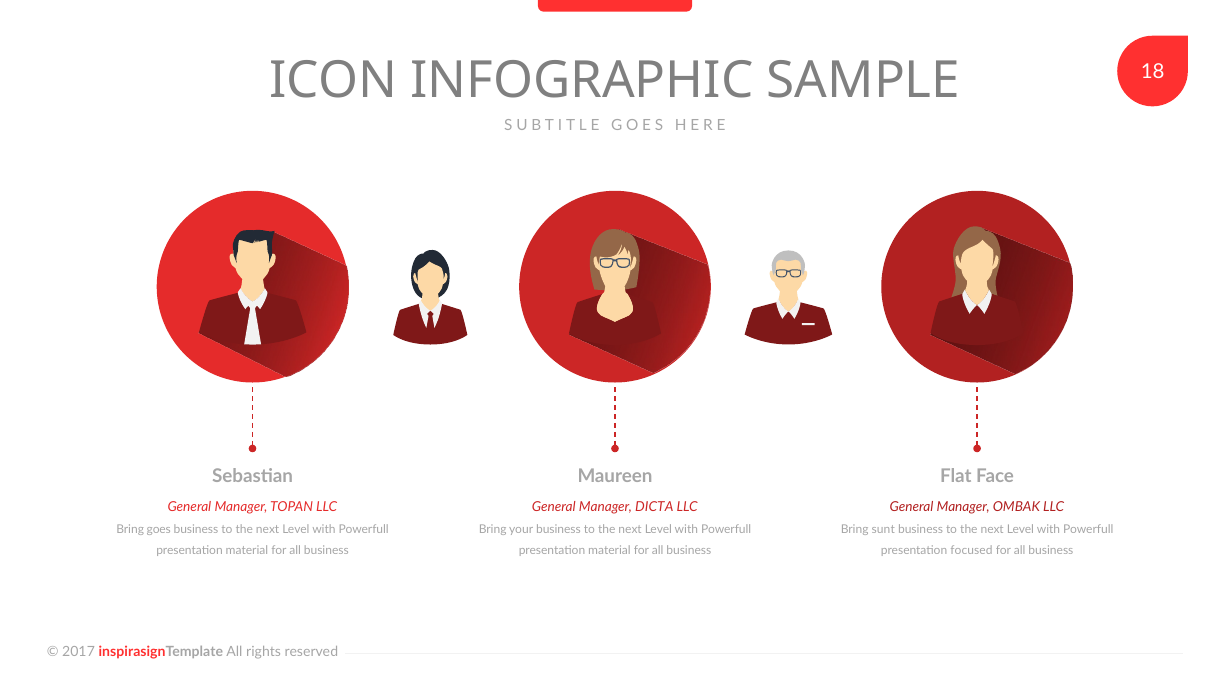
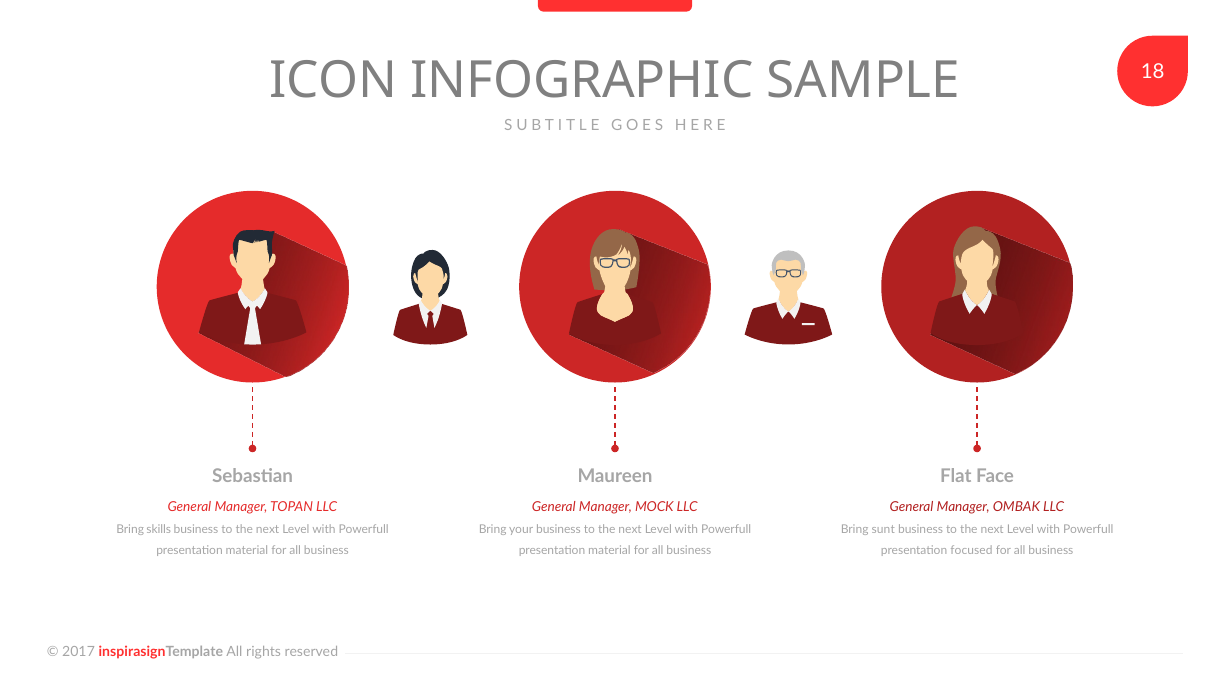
DICTA: DICTA -> MOCK
goes: goes -> skills
